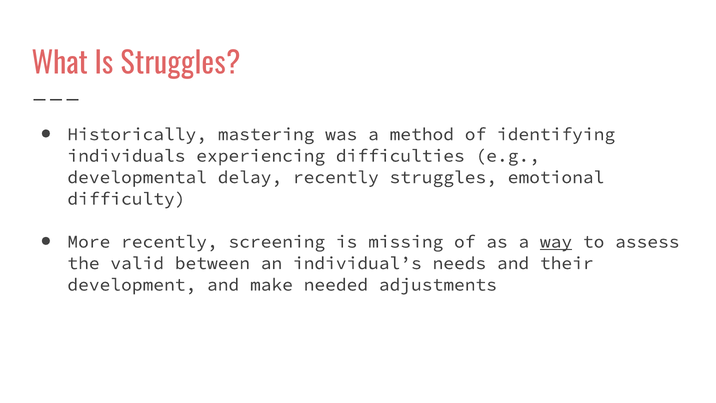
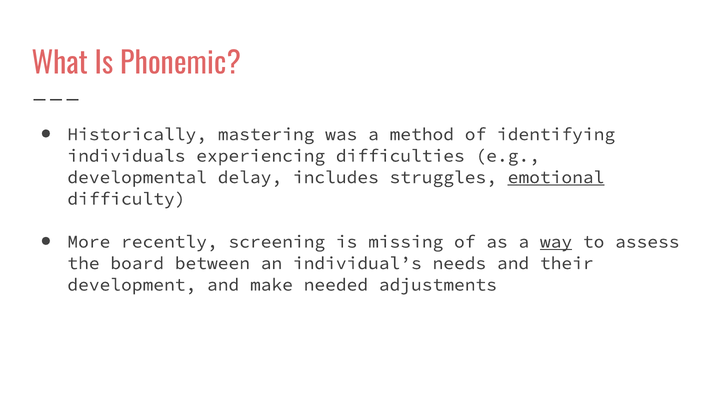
Is Struggles: Struggles -> Phonemic
delay recently: recently -> includes
emotional underline: none -> present
valid: valid -> board
